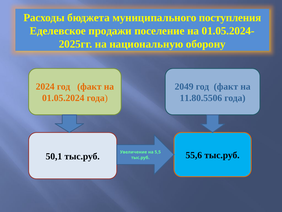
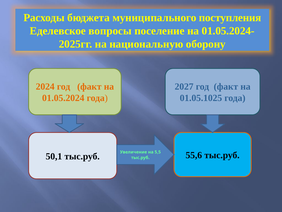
продажи: продажи -> вопросы
2049: 2049 -> 2027
11.80.5506: 11.80.5506 -> 01.05.1025
